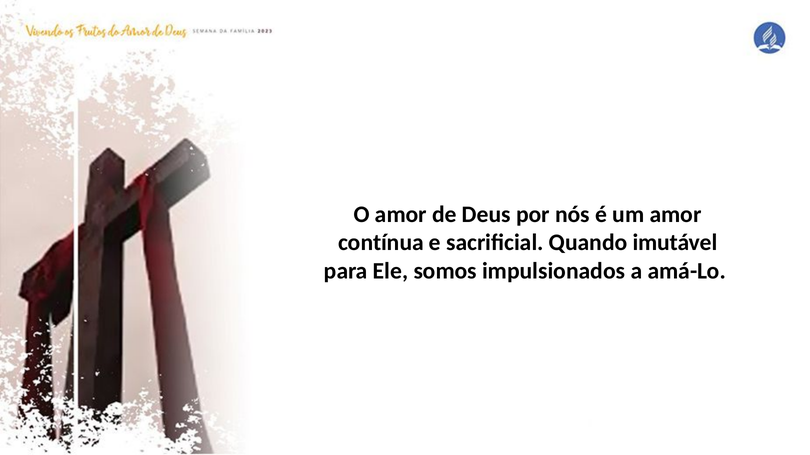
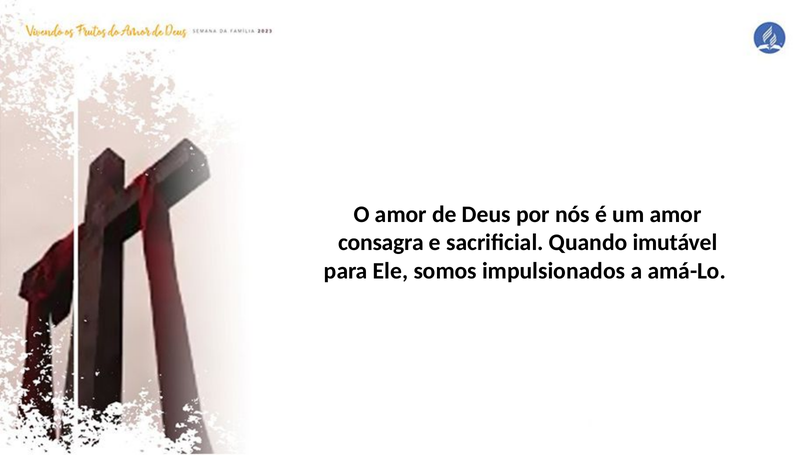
contínua: contínua -> consagra
